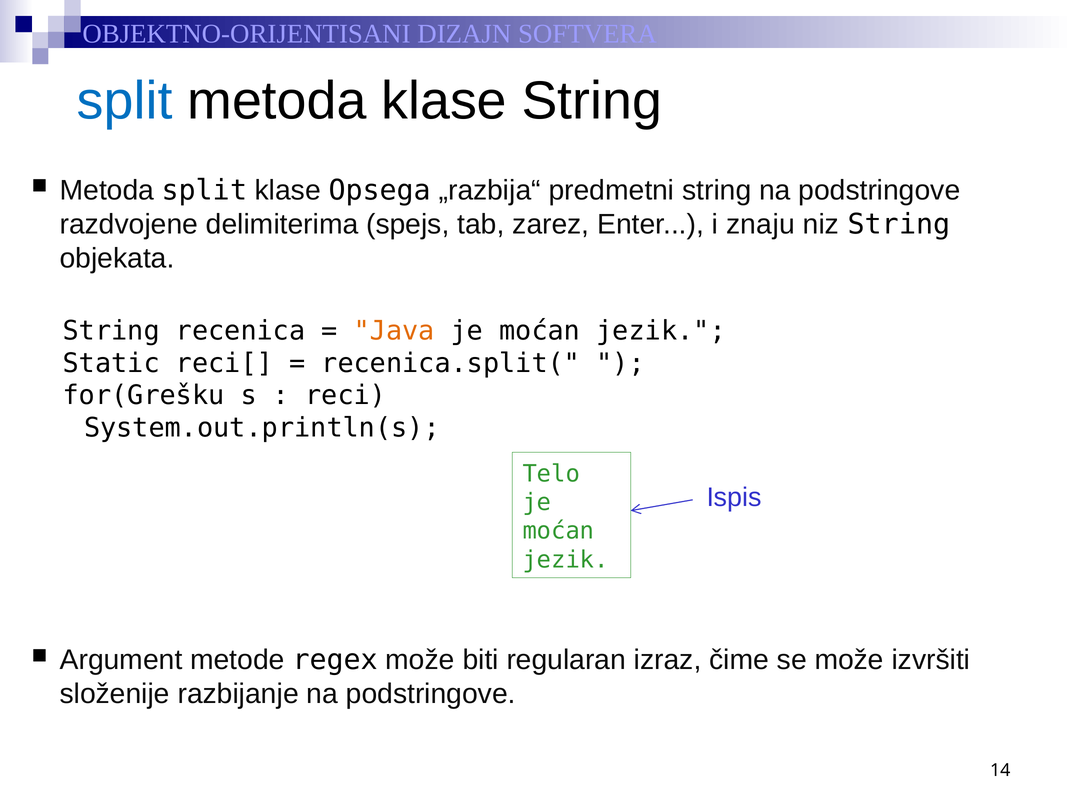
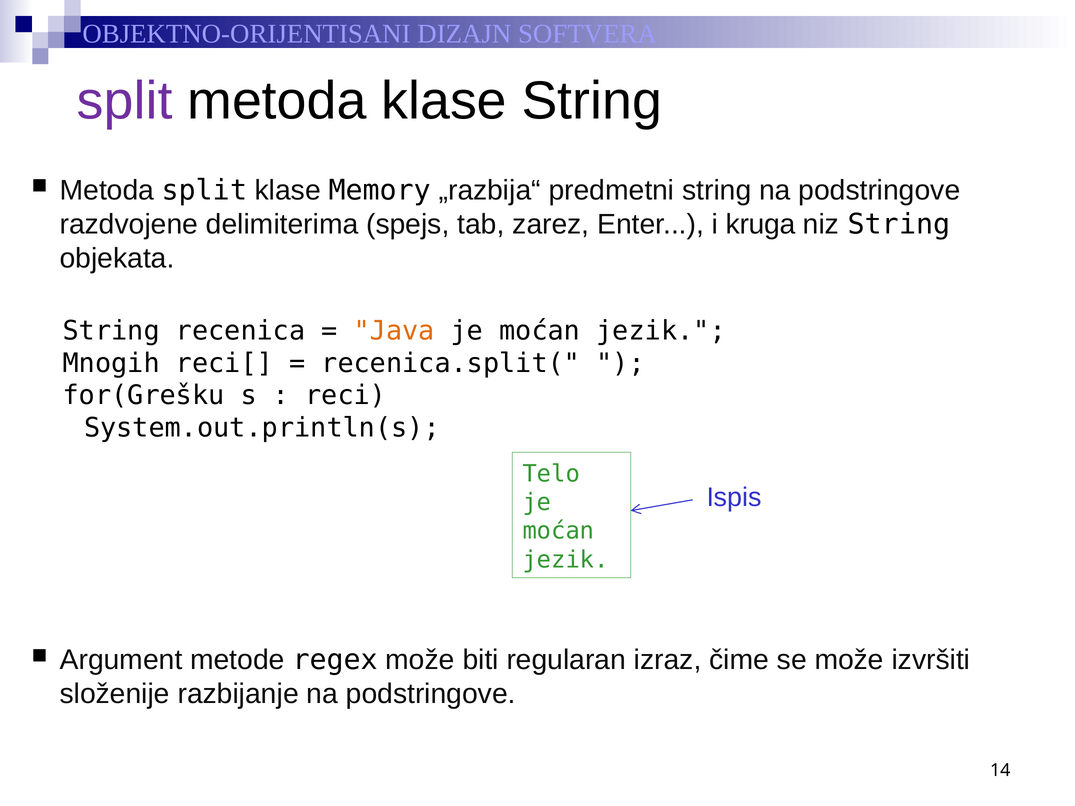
split at (125, 101) colour: blue -> purple
Opsega: Opsega -> Memory
znaju: znaju -> kruga
Static: Static -> Mnogih
